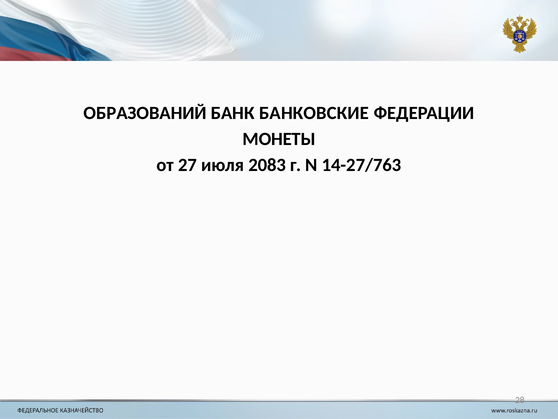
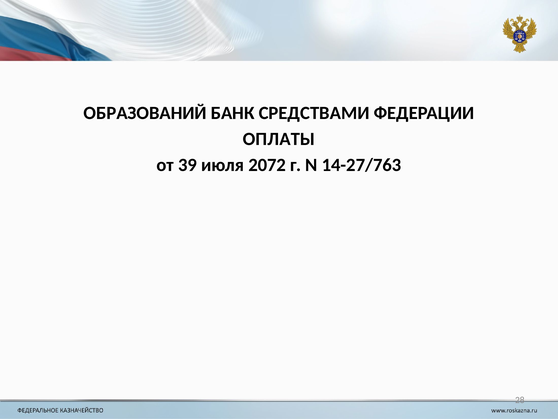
БАНКОВСКИЕ: БАНКОВСКИЕ -> СРЕДСТВАМИ
МОНЕТЫ: МОНЕТЫ -> ОПЛАТЫ
27: 27 -> 39
2083: 2083 -> 2072
